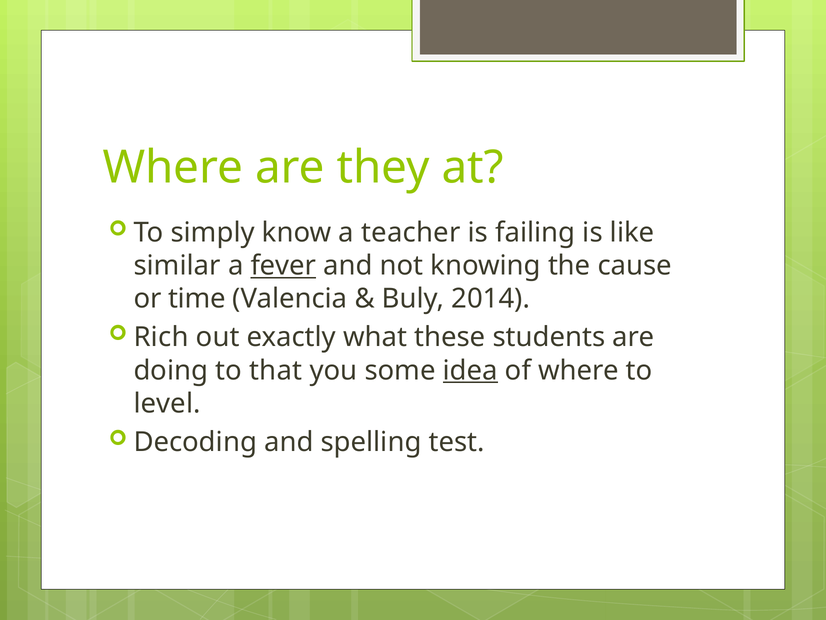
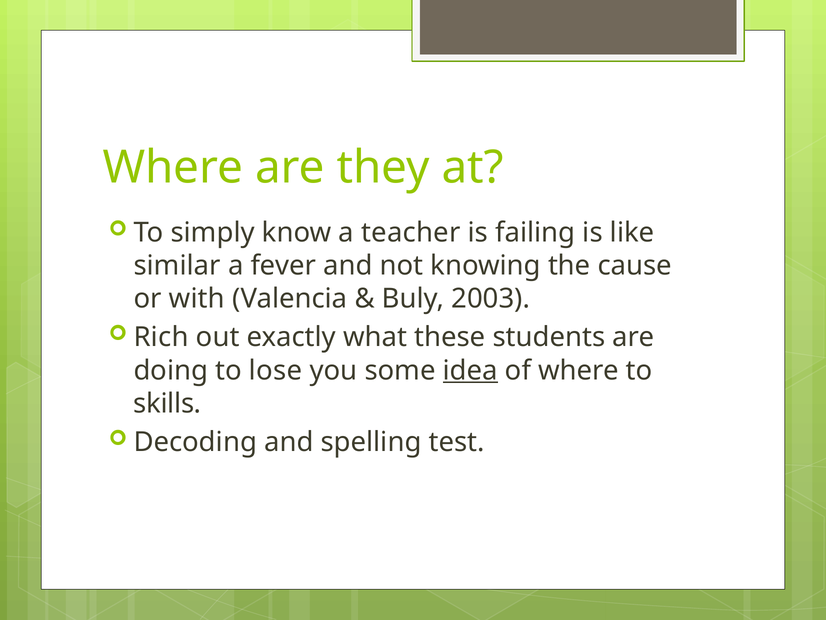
fever underline: present -> none
time: time -> with
2014: 2014 -> 2003
that: that -> lose
level: level -> skills
